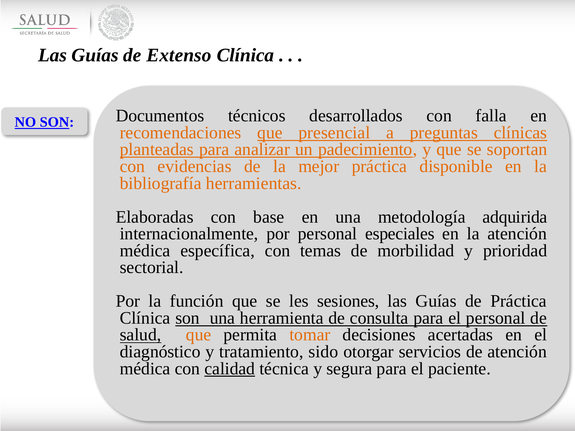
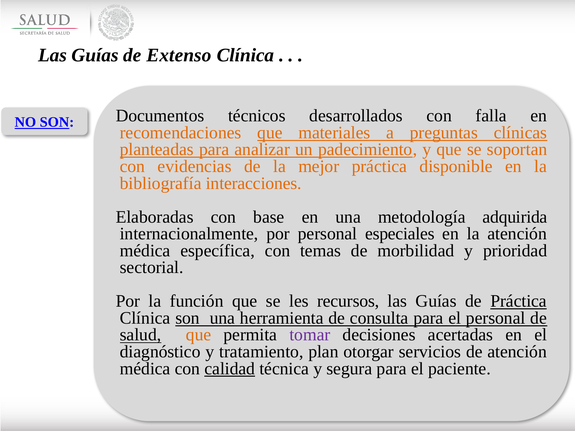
presencial: presencial -> materiales
herramientas: herramientas -> interacciones
sesiones: sesiones -> recursos
Práctica at (519, 301) underline: none -> present
tomar colour: orange -> purple
sido: sido -> plan
